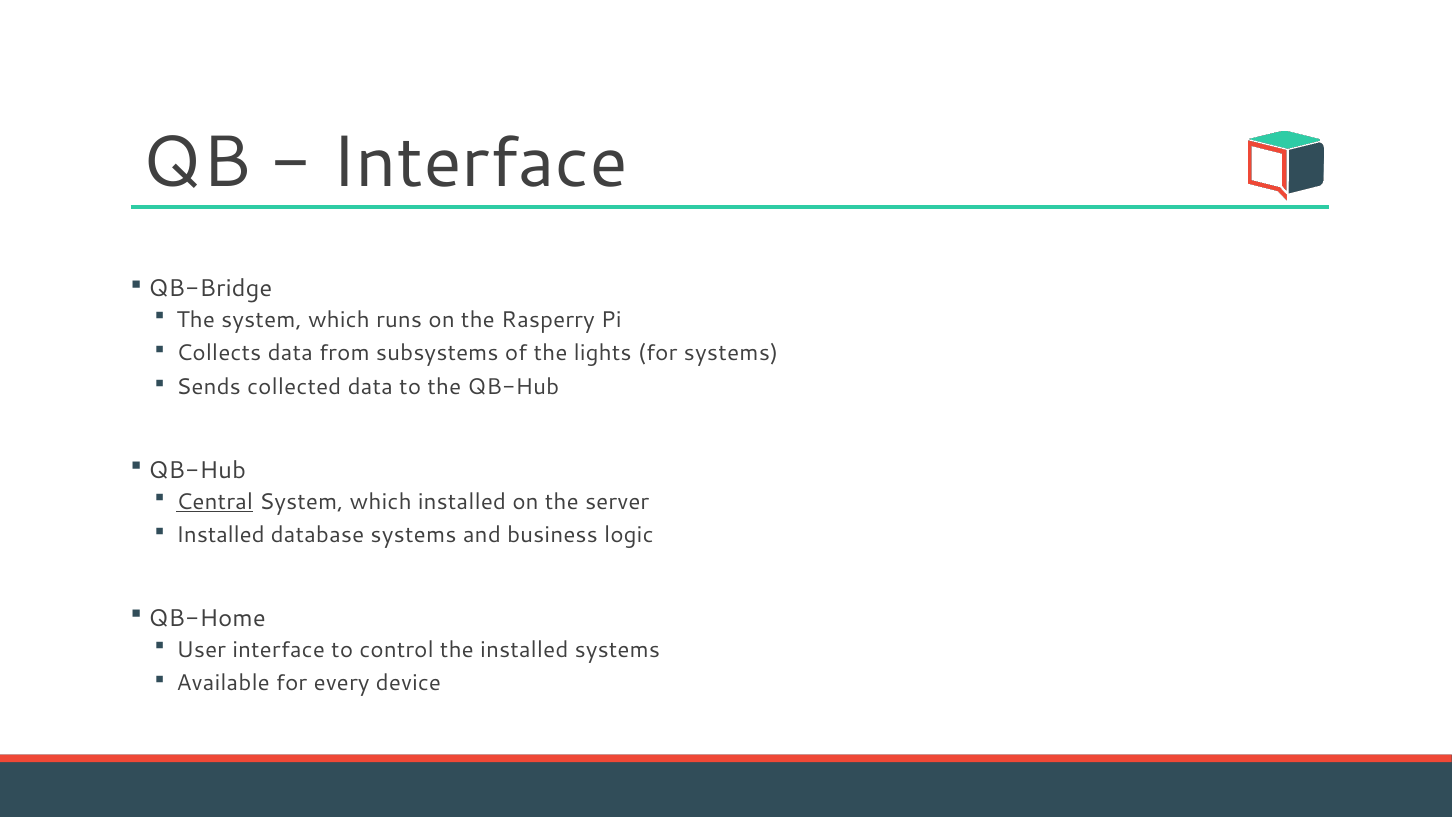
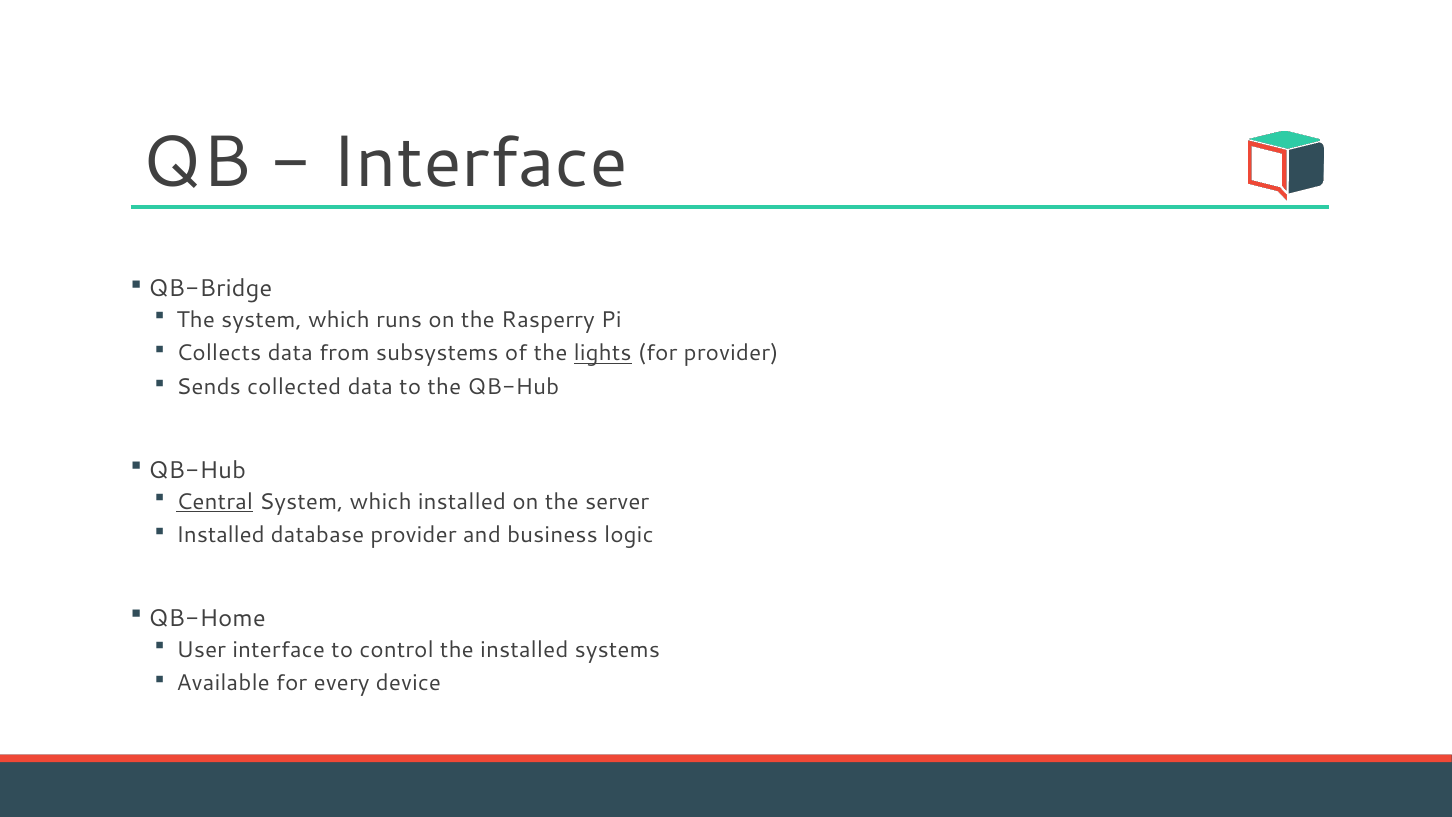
lights underline: none -> present
for systems: systems -> provider
database systems: systems -> provider
